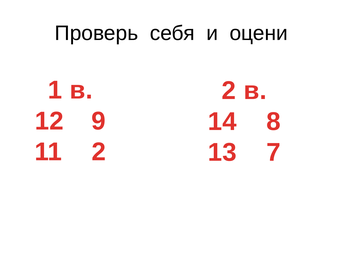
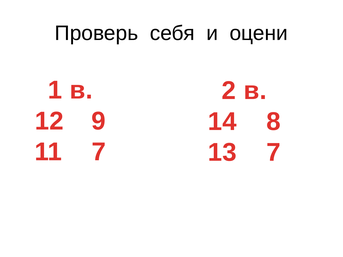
11 2: 2 -> 7
